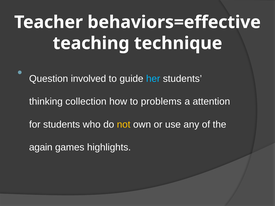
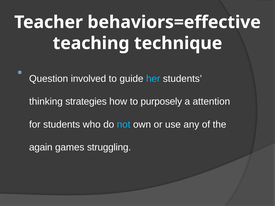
collection: collection -> strategies
problems: problems -> purposely
not colour: yellow -> light blue
highlights: highlights -> struggling
